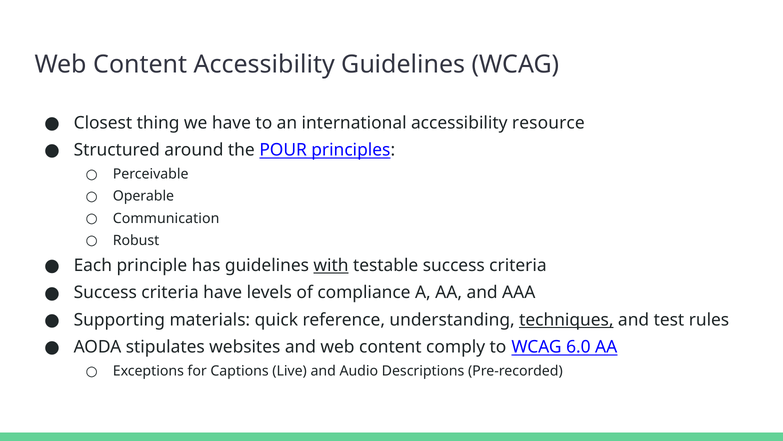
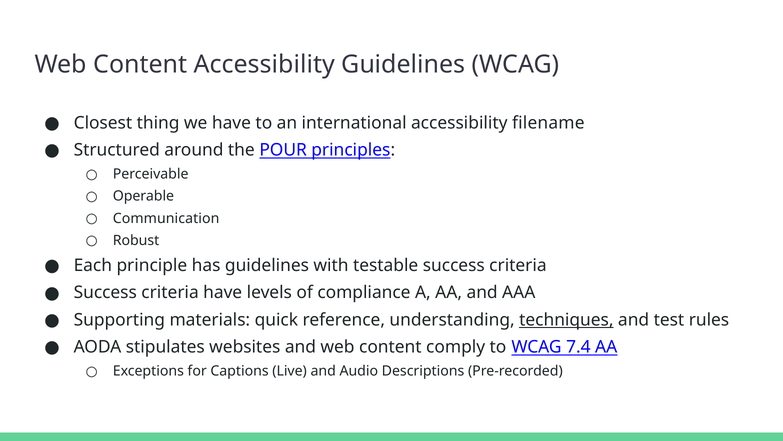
resource: resource -> filename
with underline: present -> none
6.0: 6.0 -> 7.4
